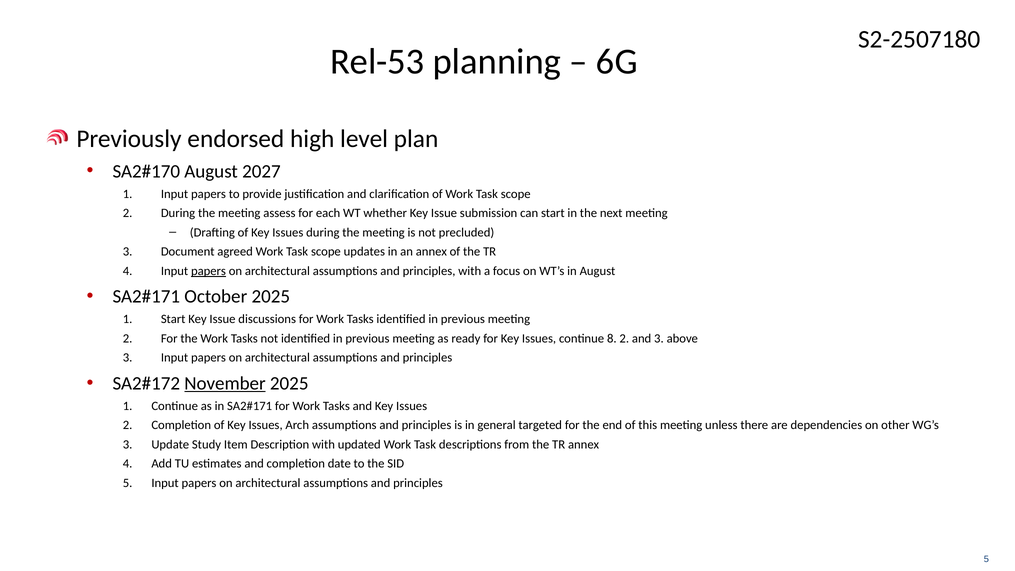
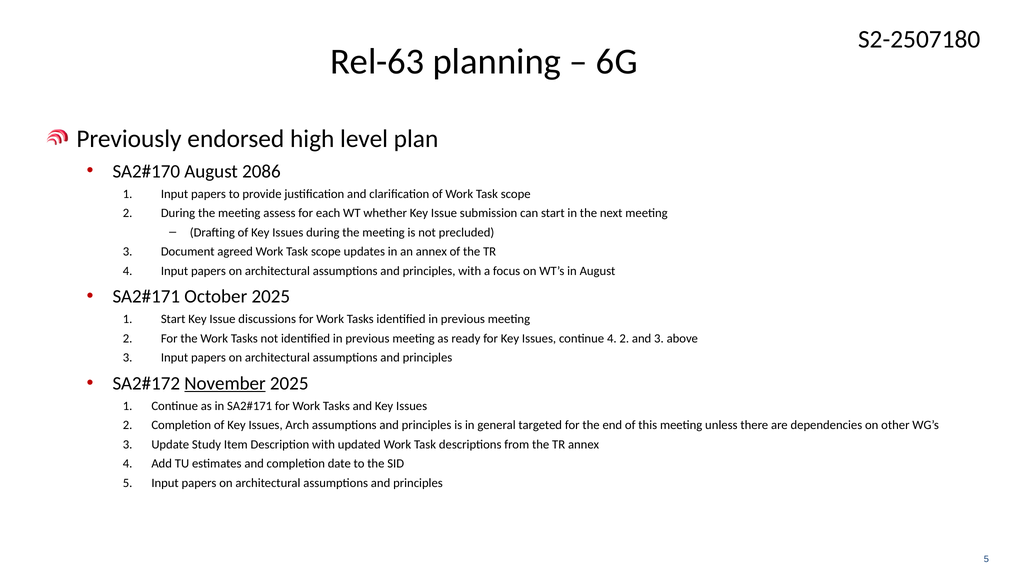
Rel-53: Rel-53 -> Rel-63
2027: 2027 -> 2086
papers at (208, 271) underline: present -> none
continue 8: 8 -> 4
